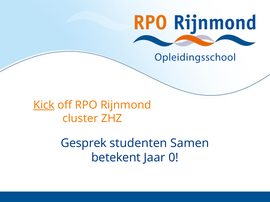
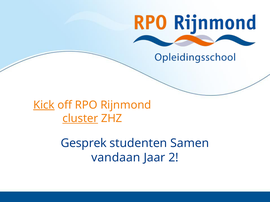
cluster underline: none -> present
betekent: betekent -> vandaan
0: 0 -> 2
